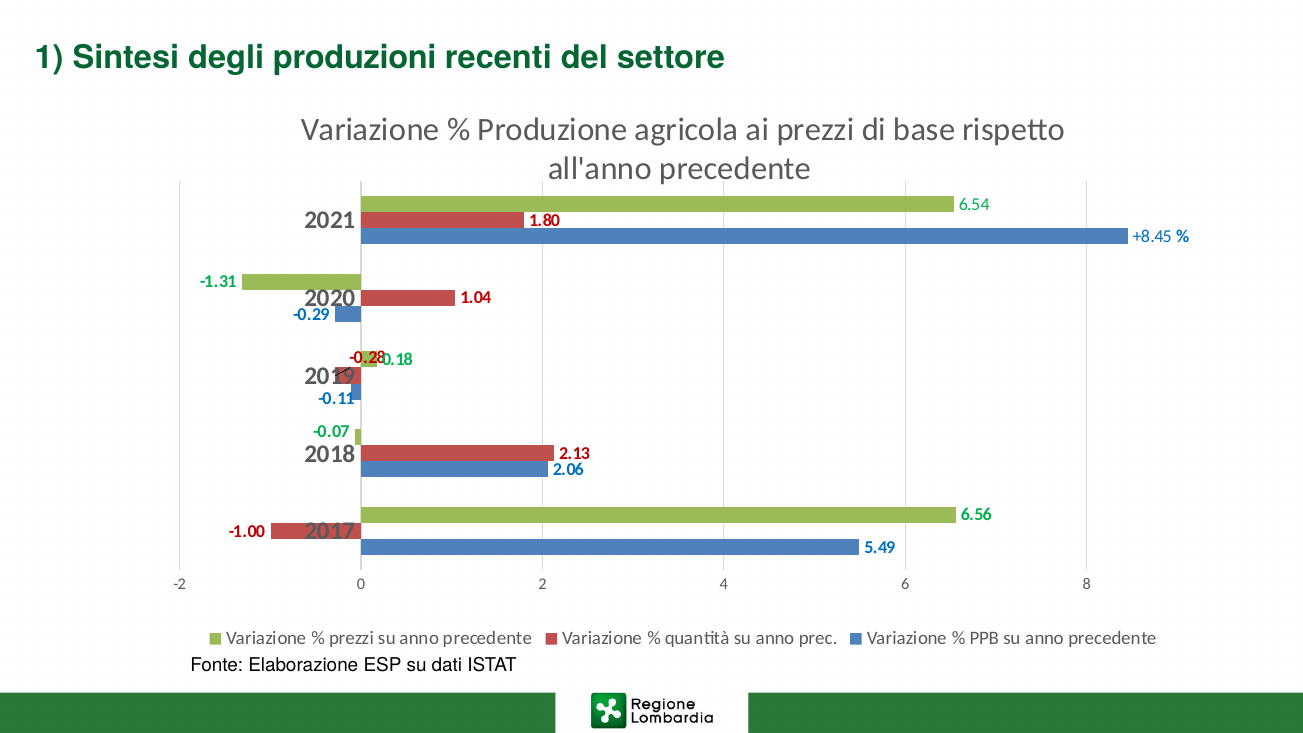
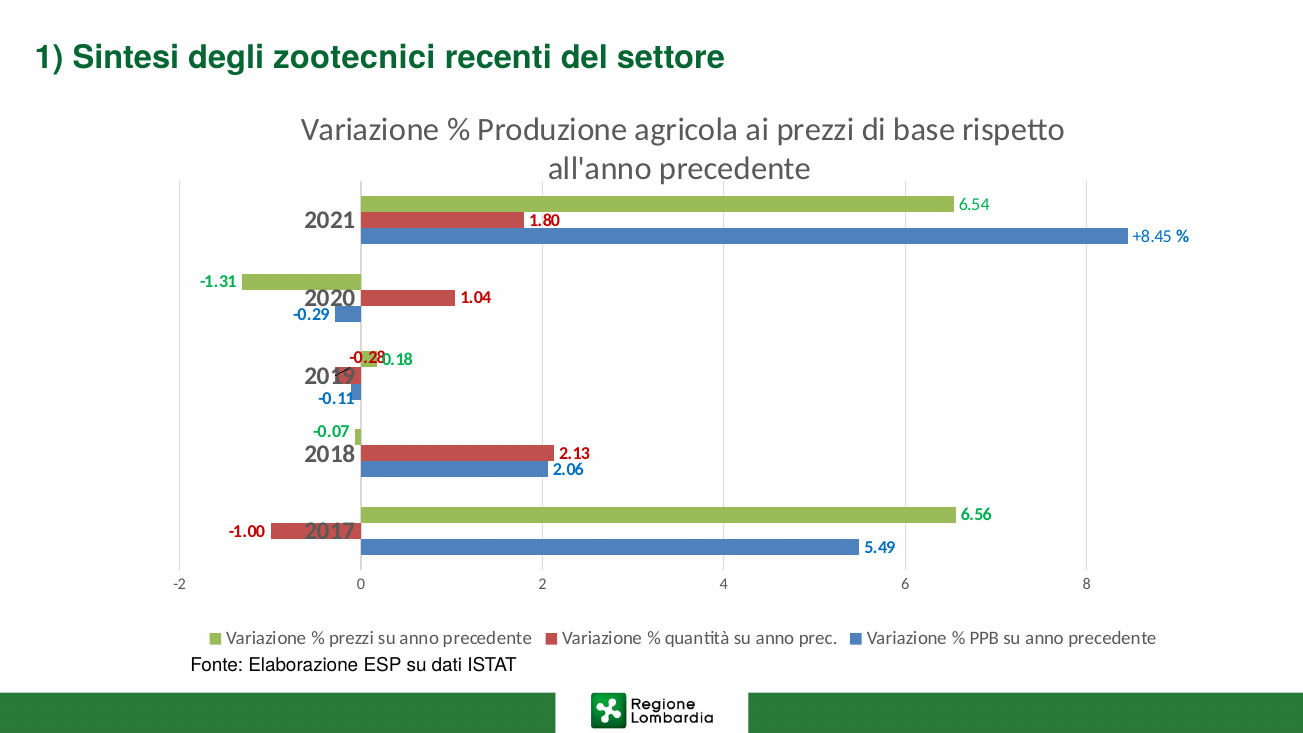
produzioni: produzioni -> zootecnici
